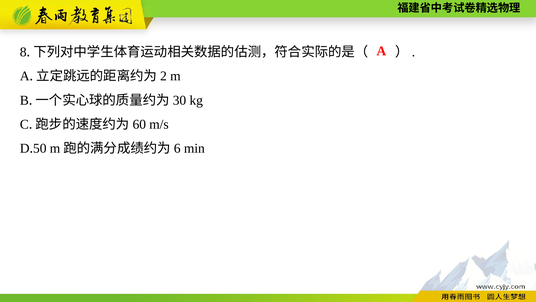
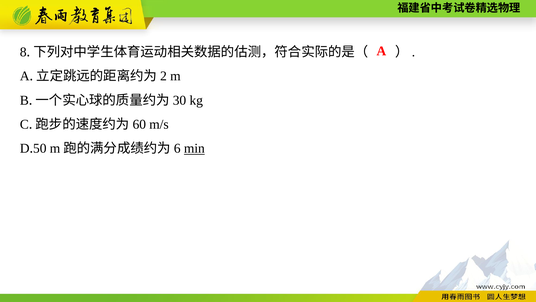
min underline: none -> present
